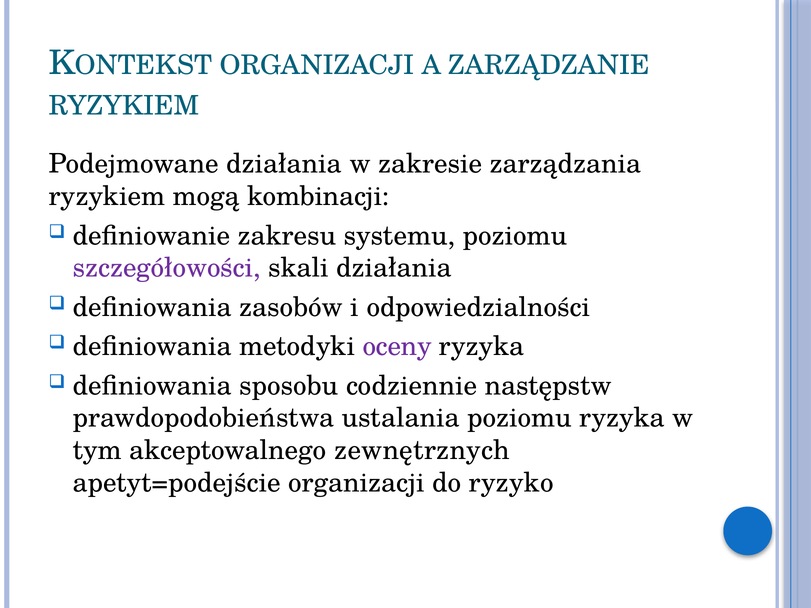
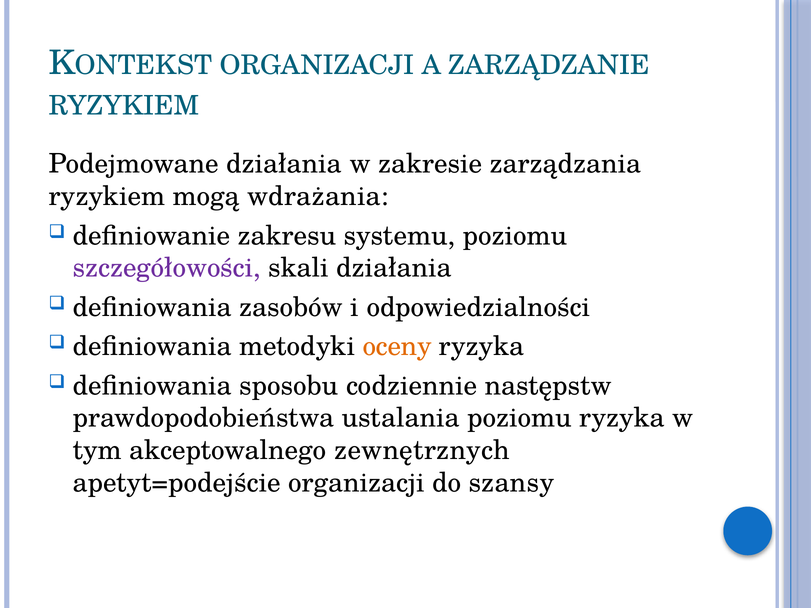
kombinacji: kombinacji -> wdrażania
oceny colour: purple -> orange
ryzyko: ryzyko -> szansy
